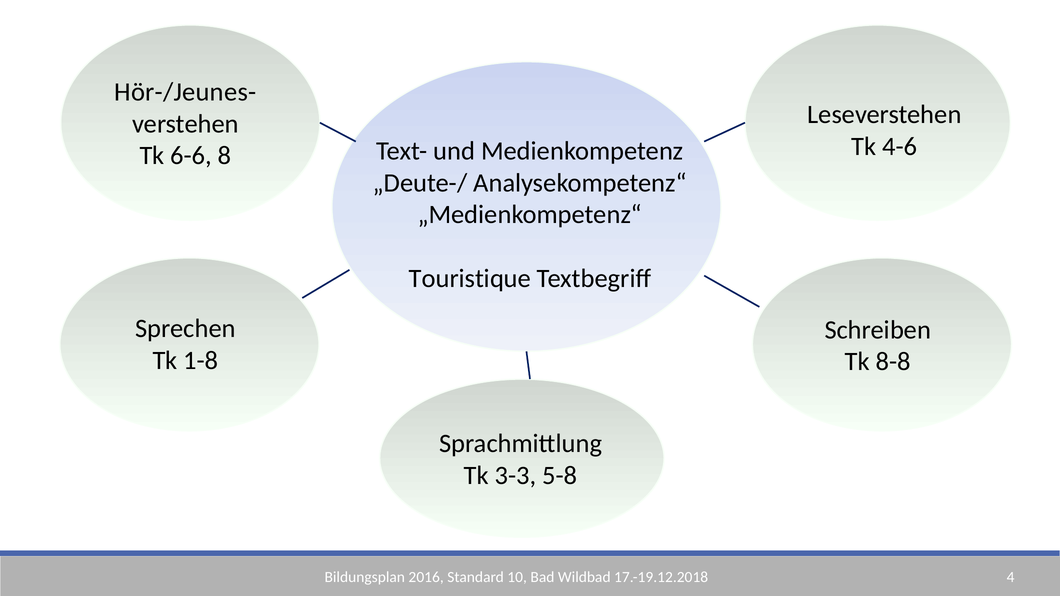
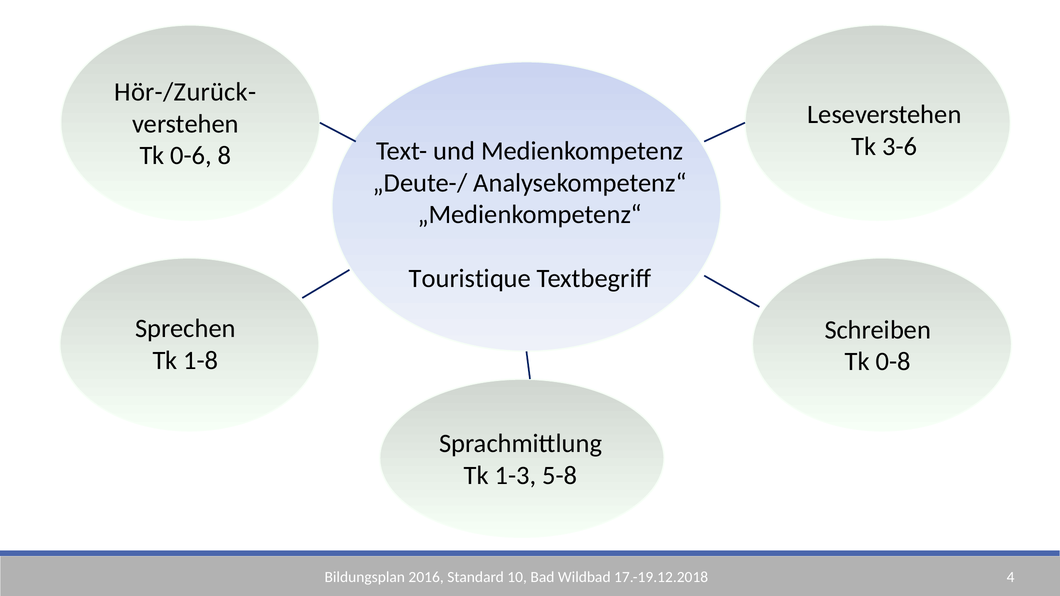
Hör-/Jeunes-: Hör-/Jeunes- -> Hör-/Zurück-
4-6: 4-6 -> 3-6
6-6: 6-6 -> 0-6
8-8: 8-8 -> 0-8
3-3: 3-3 -> 1-3
